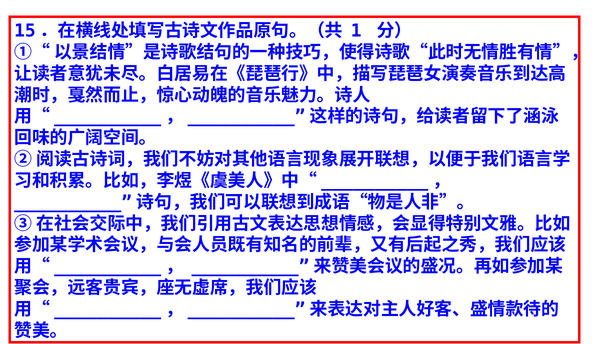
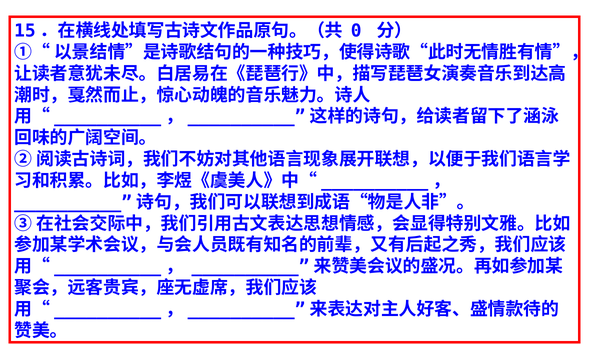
1: 1 -> 0
